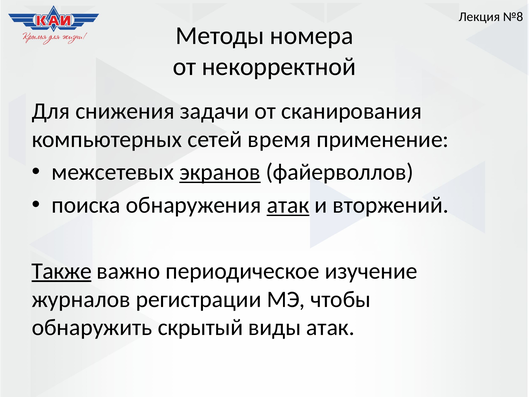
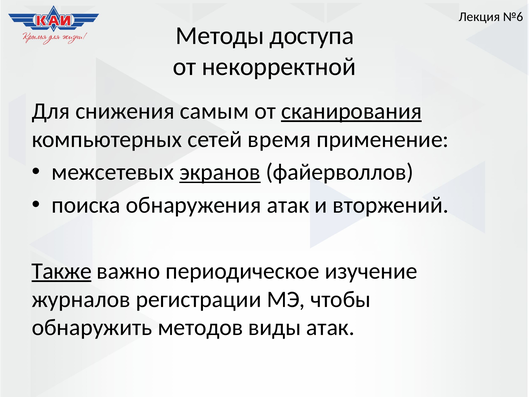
№8: №8 -> №6
номера: номера -> доступа
задачи: задачи -> самым
сканирования underline: none -> present
атак at (288, 205) underline: present -> none
скрытый: скрытый -> методов
